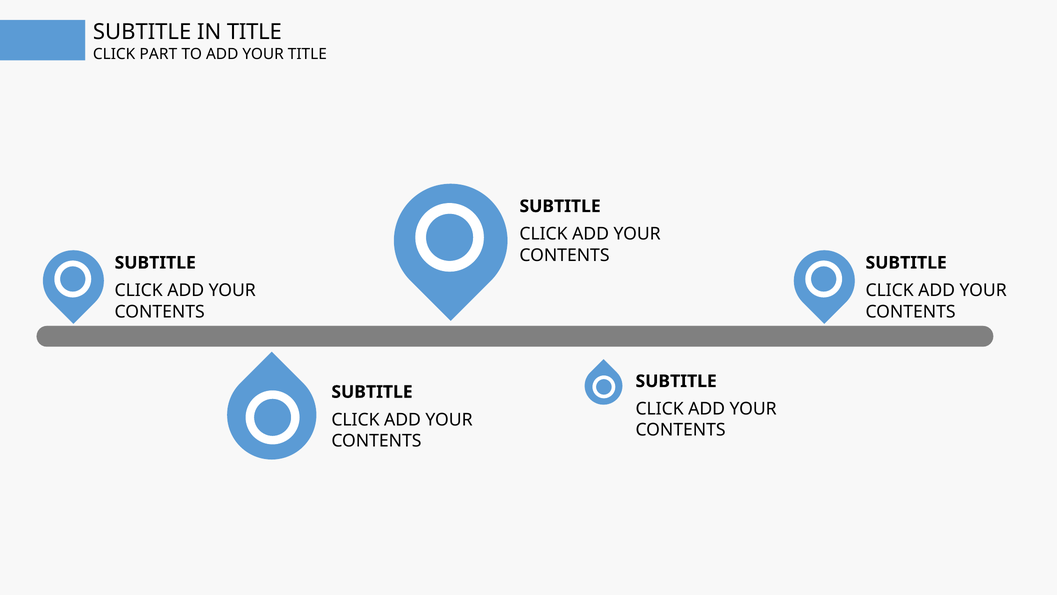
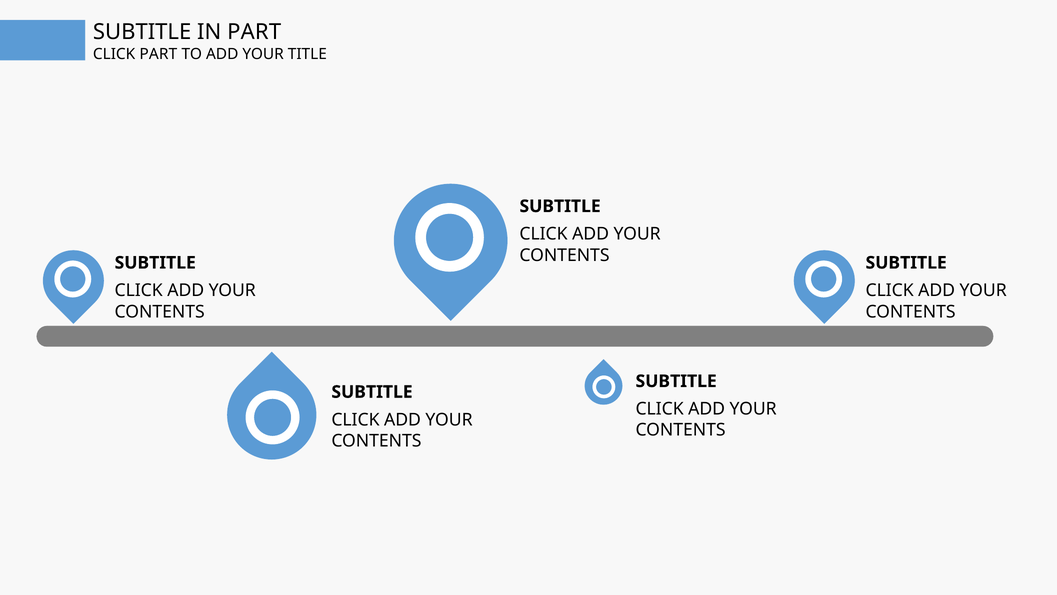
IN TITLE: TITLE -> PART
